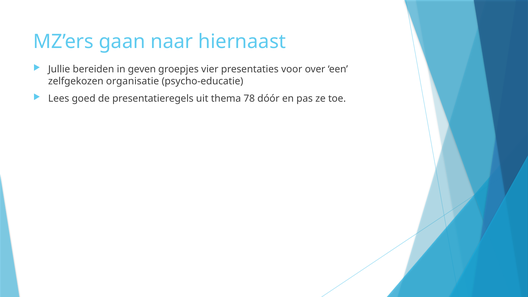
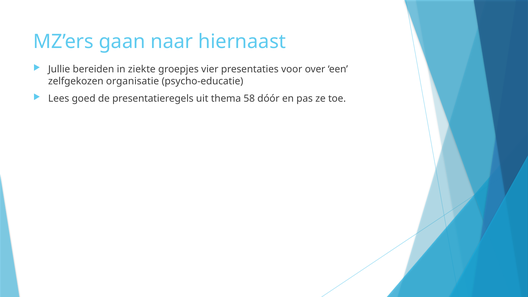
geven: geven -> ziekte
78: 78 -> 58
